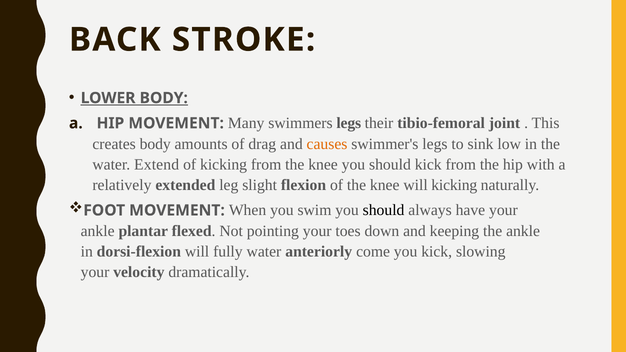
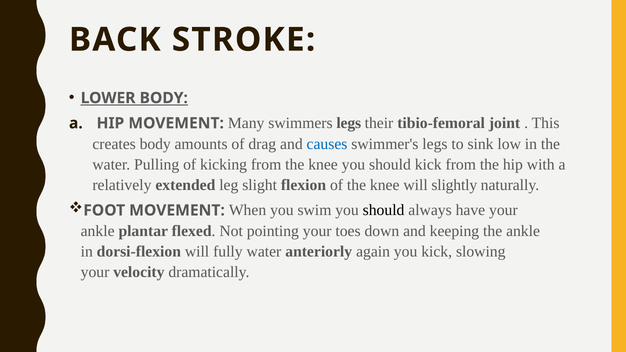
causes colour: orange -> blue
Extend: Extend -> Pulling
will kicking: kicking -> slightly
come: come -> again
